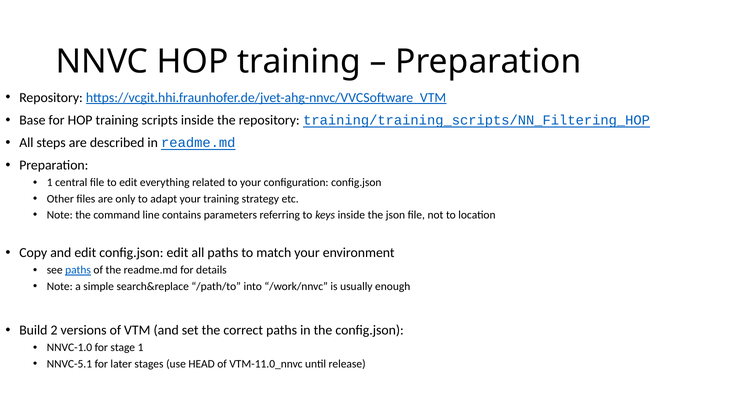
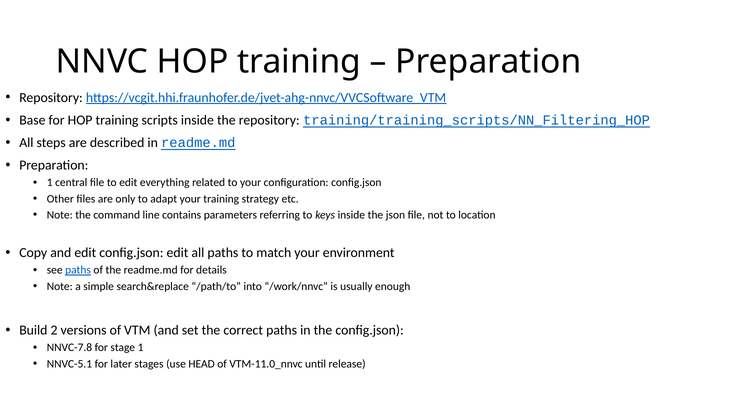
NNVC-1.0: NNVC-1.0 -> NNVC-7.8
